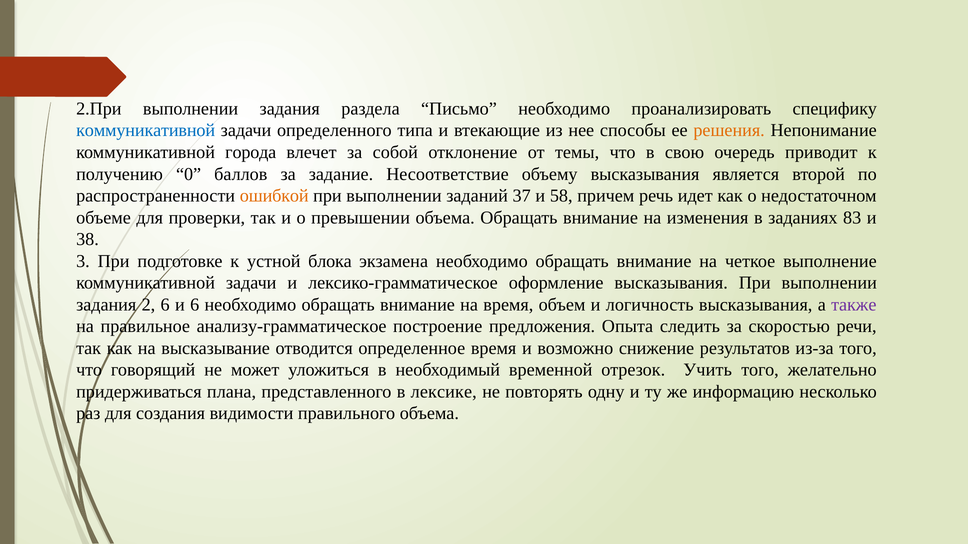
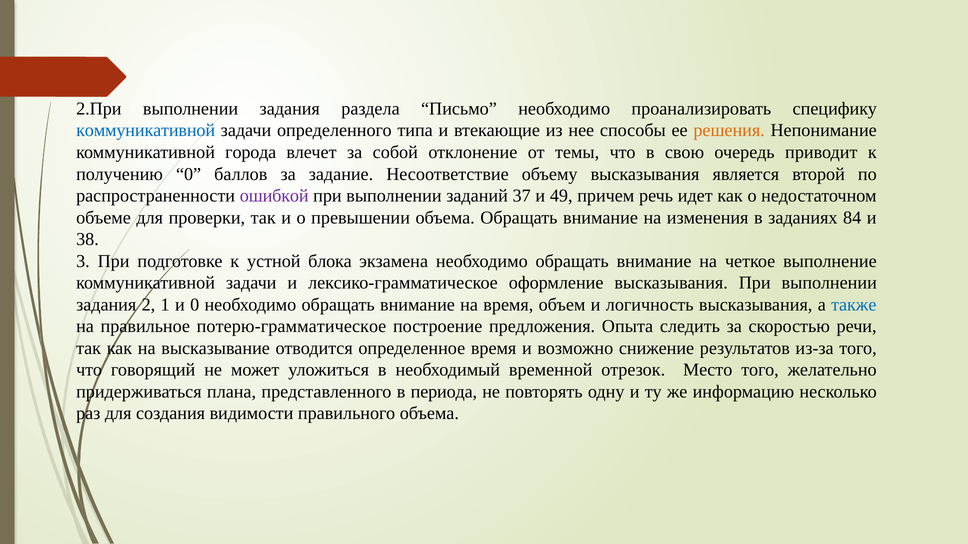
ошибкой colour: orange -> purple
58: 58 -> 49
83: 83 -> 84
2 6: 6 -> 1
и 6: 6 -> 0
также colour: purple -> blue
анализу-грамматическое: анализу-грамматическое -> потерю-грамматическое
Учить: Учить -> Место
лексике: лексике -> периода
